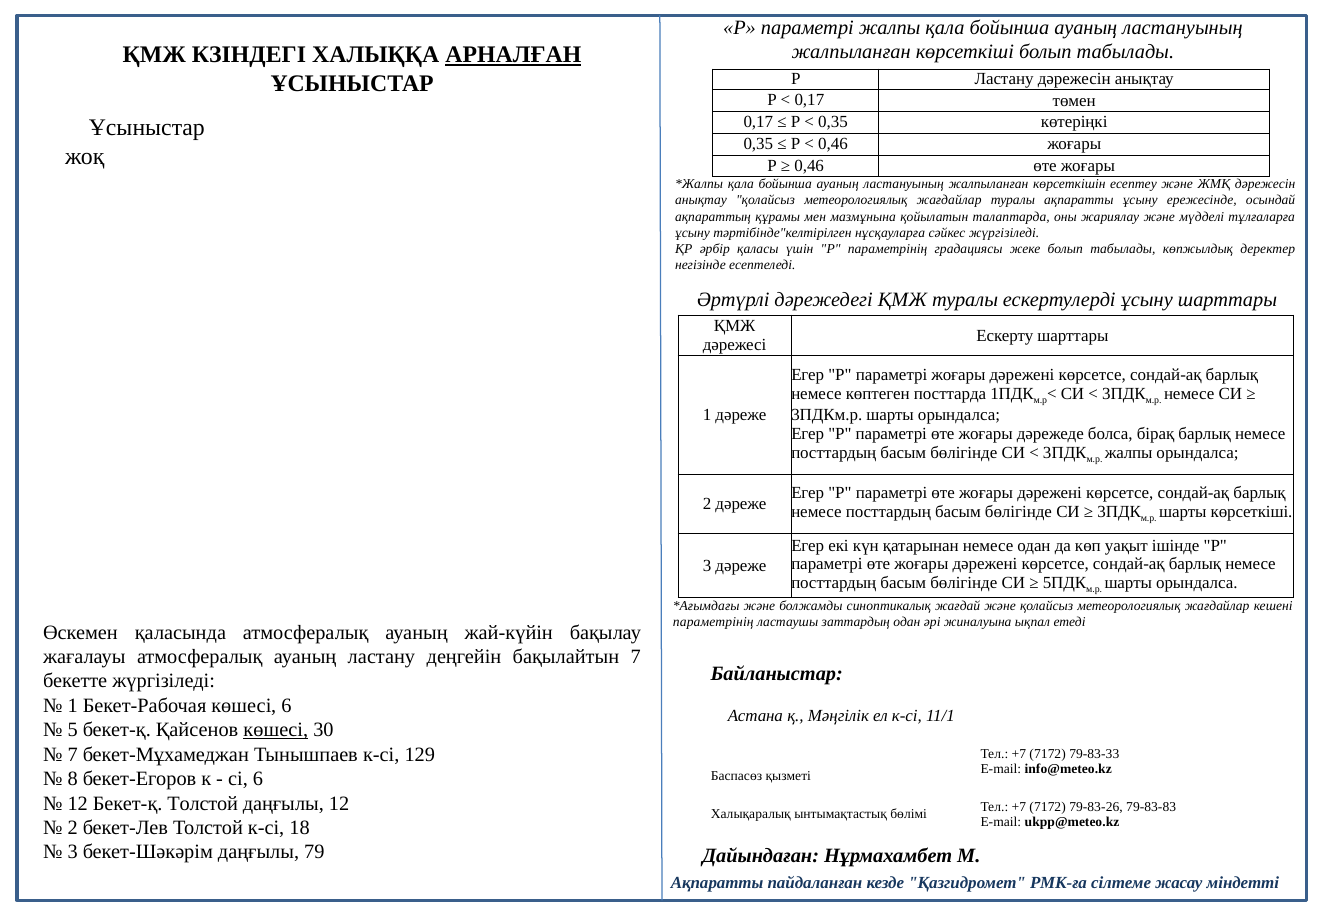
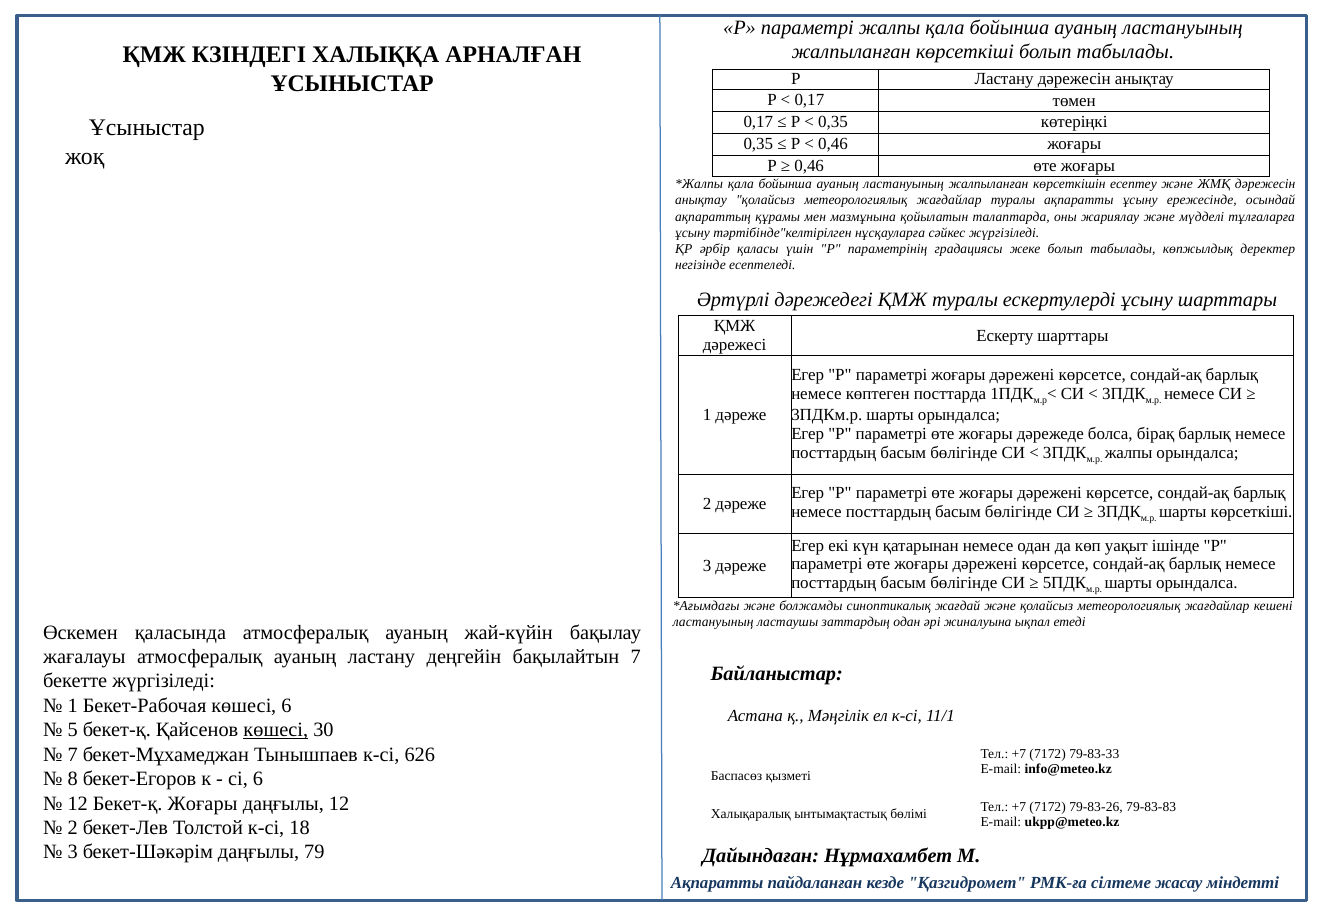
АРНАЛҒАН underline: present -> none
параметрінің at (713, 623): параметрінің -> ластануының
129: 129 -> 626
Бекет-қ Толстой: Толстой -> Жоғары
